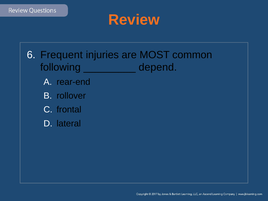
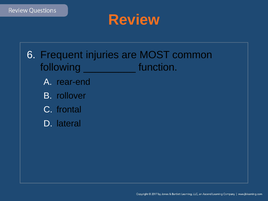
depend: depend -> function
